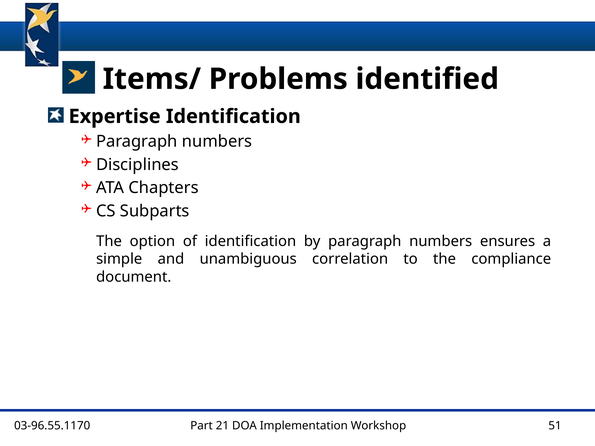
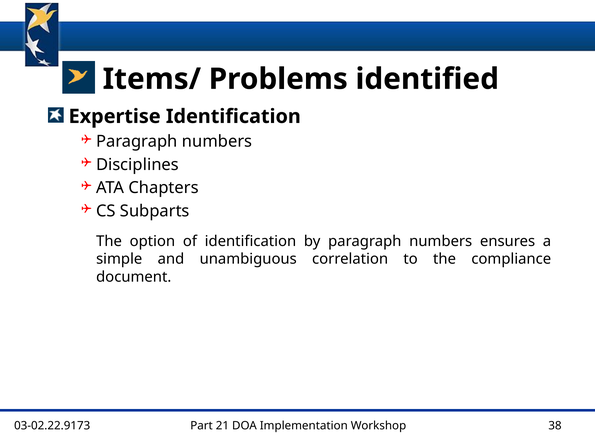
03-96.55.1170: 03-96.55.1170 -> 03-02.22.9173
51: 51 -> 38
